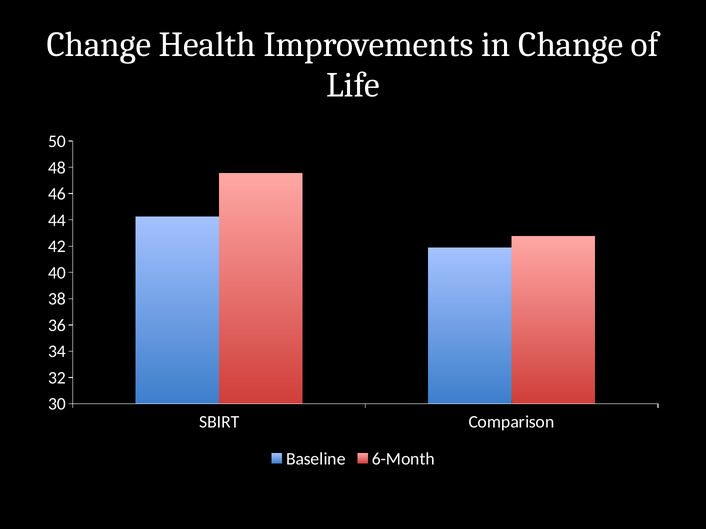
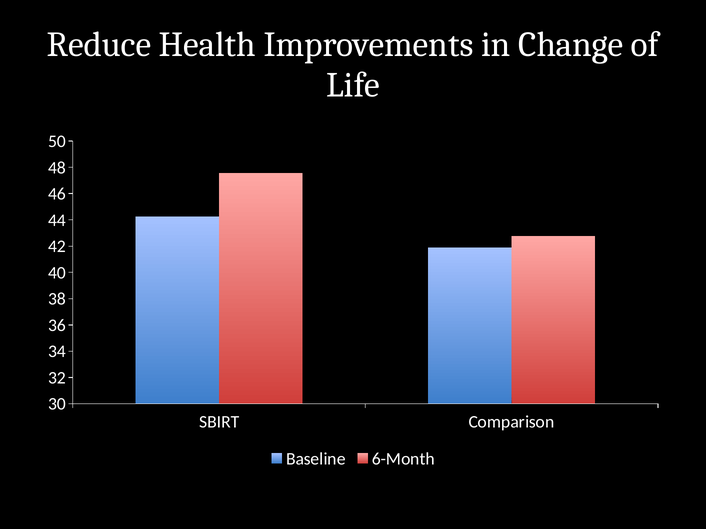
Change at (99, 45): Change -> Reduce
